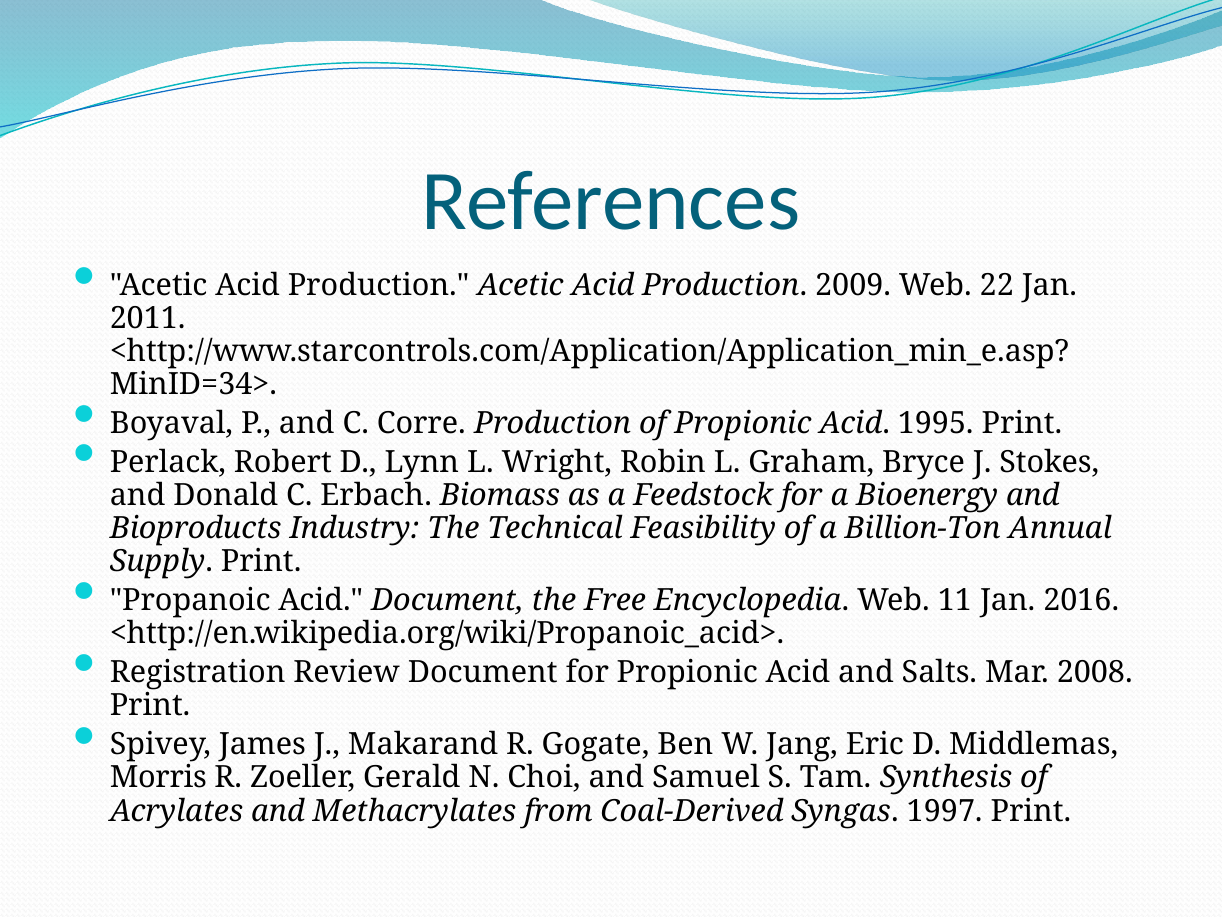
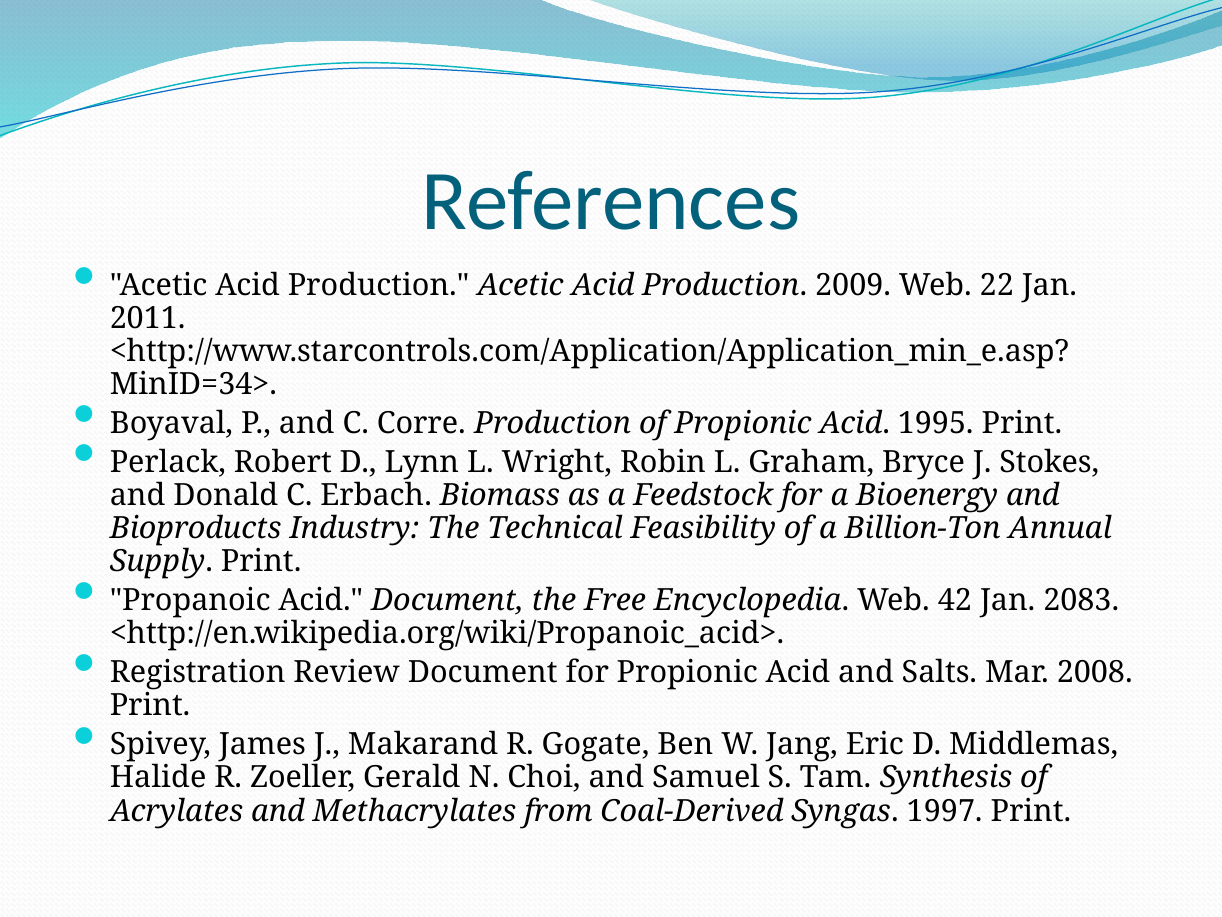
11: 11 -> 42
2016: 2016 -> 2083
Morris: Morris -> Halide
